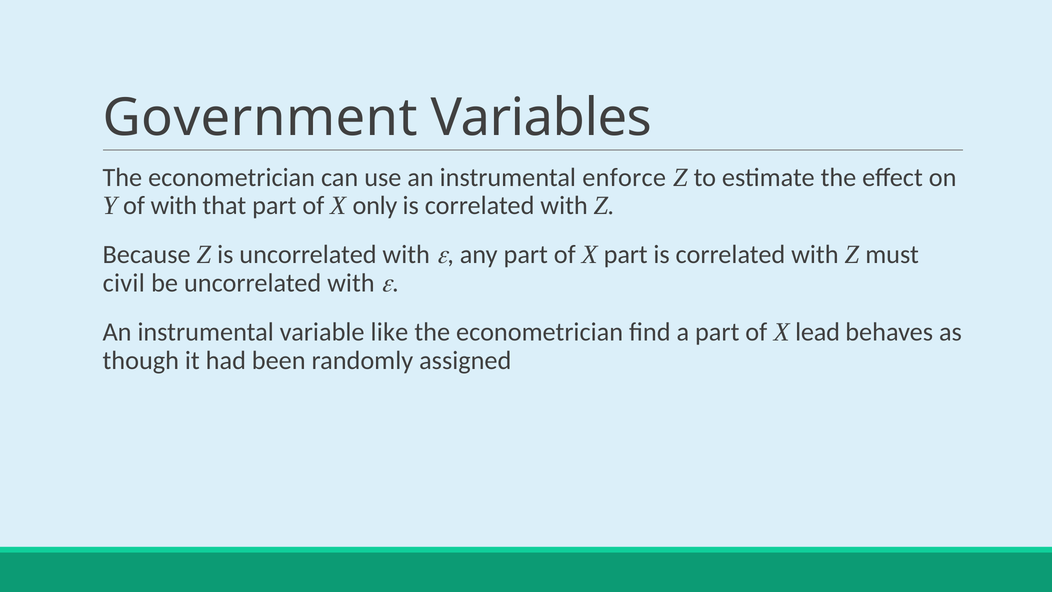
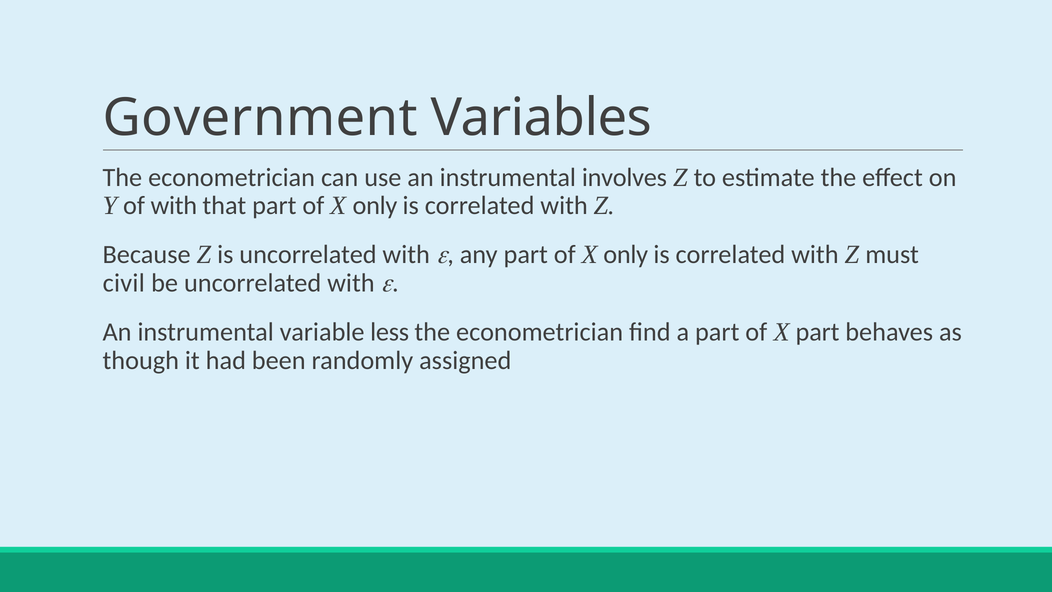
enforce: enforce -> involves
part at (626, 255): part -> only
like: like -> less
X lead: lead -> part
